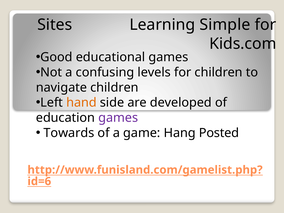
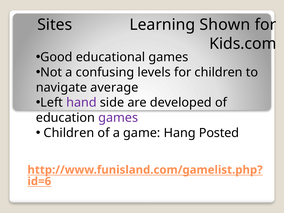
Simple: Simple -> Shown
navigate children: children -> average
hand colour: orange -> purple
Towards at (69, 133): Towards -> Children
